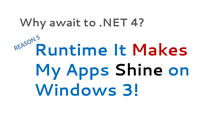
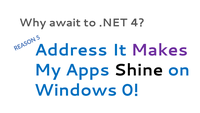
Runtime: Runtime -> Address
Makes colour: red -> purple
3: 3 -> 0
